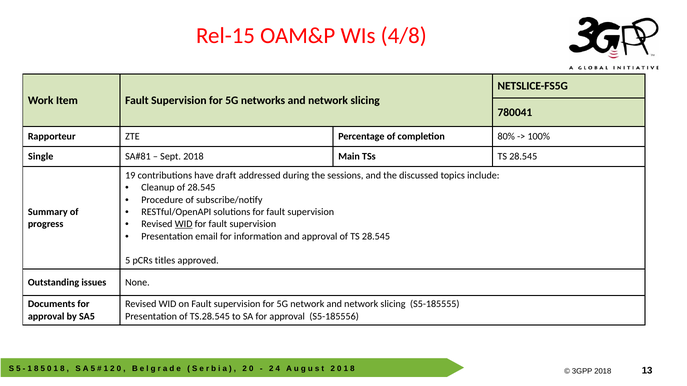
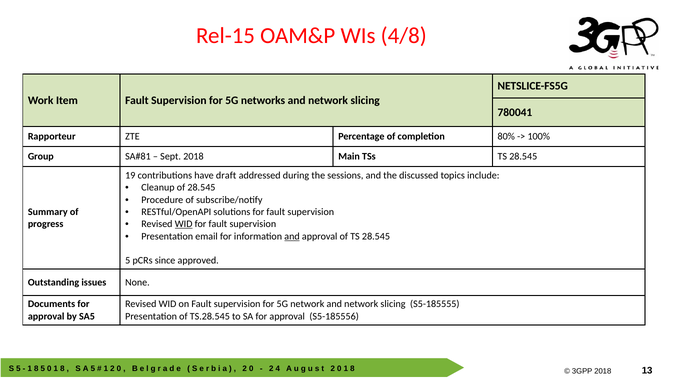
Single: Single -> Group
and at (292, 237) underline: none -> present
titles: titles -> since
